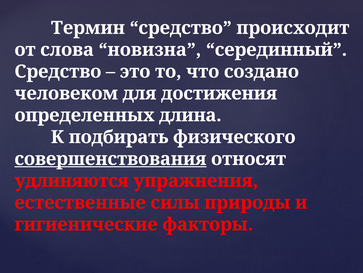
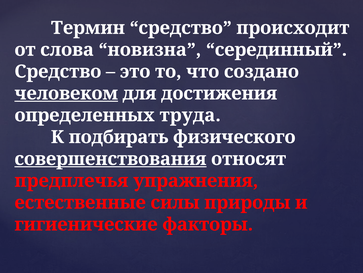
человеком underline: none -> present
длина: длина -> труда
удлиняются: удлиняются -> предплечья
